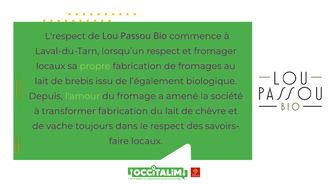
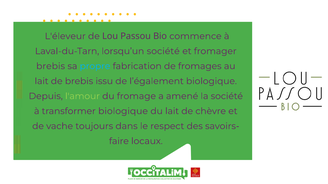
L'respect: L'respect -> L'éleveur
lorsqu’un respect: respect -> société
locaux at (51, 66): locaux -> brebis
propre colour: light green -> light blue
transformer fabrication: fabrication -> biologique
